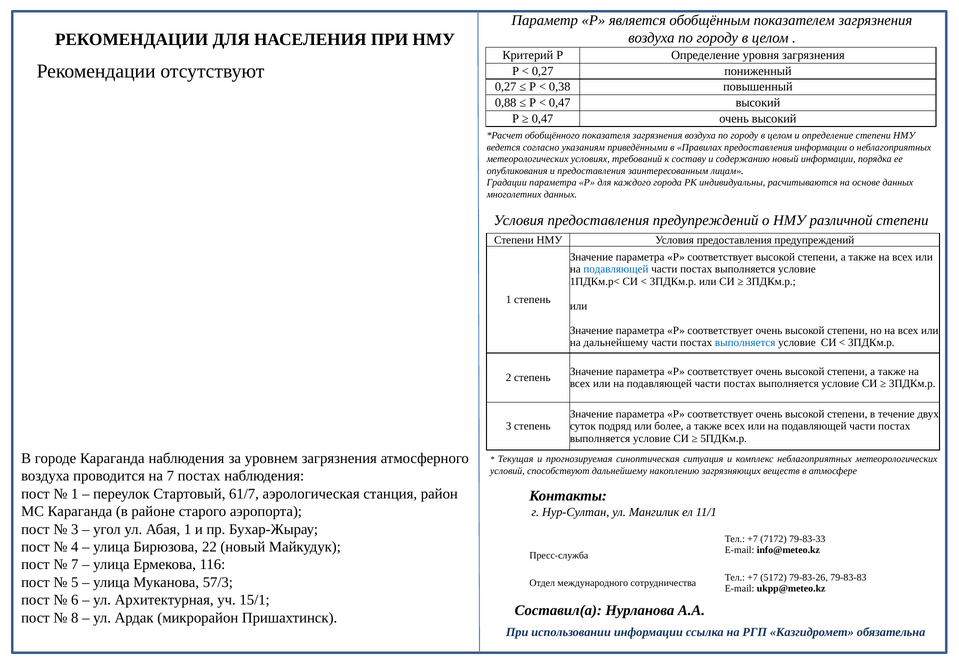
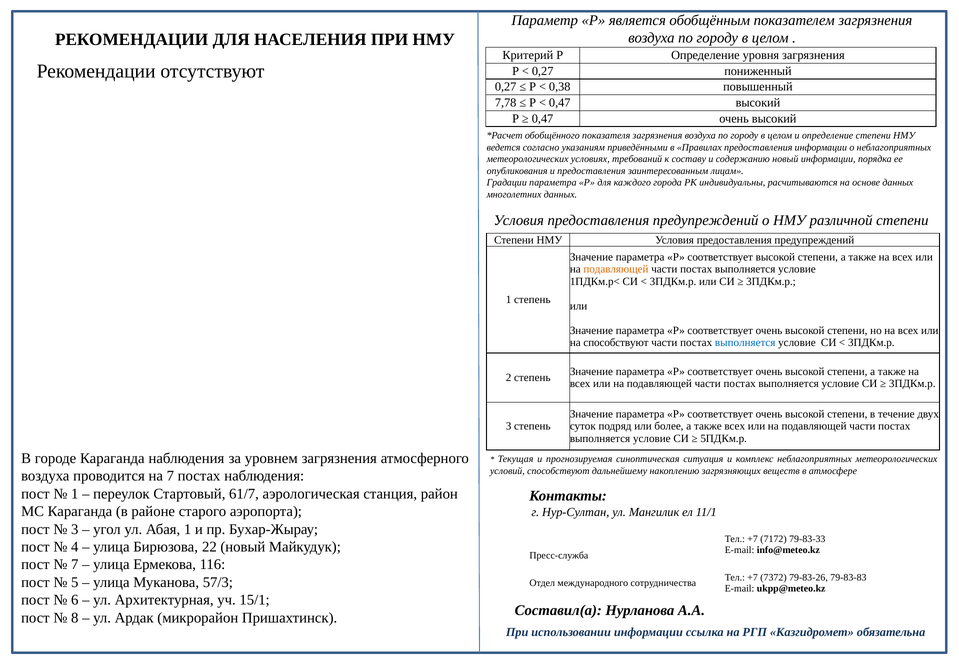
0,88: 0,88 -> 7,78
подавляющей at (616, 269) colour: blue -> orange
на дальнейшему: дальнейшему -> способствуют
5172: 5172 -> 7372
